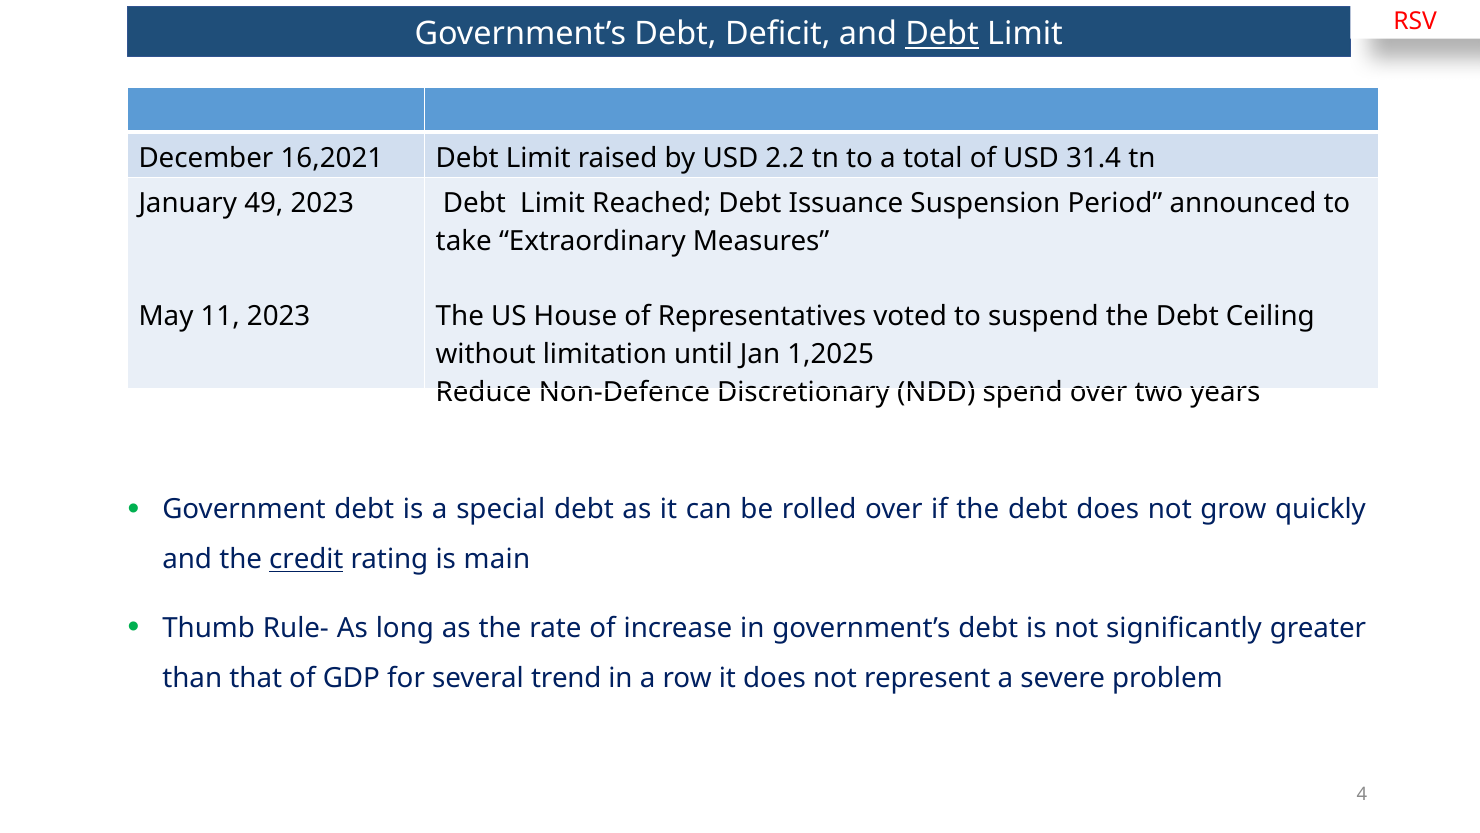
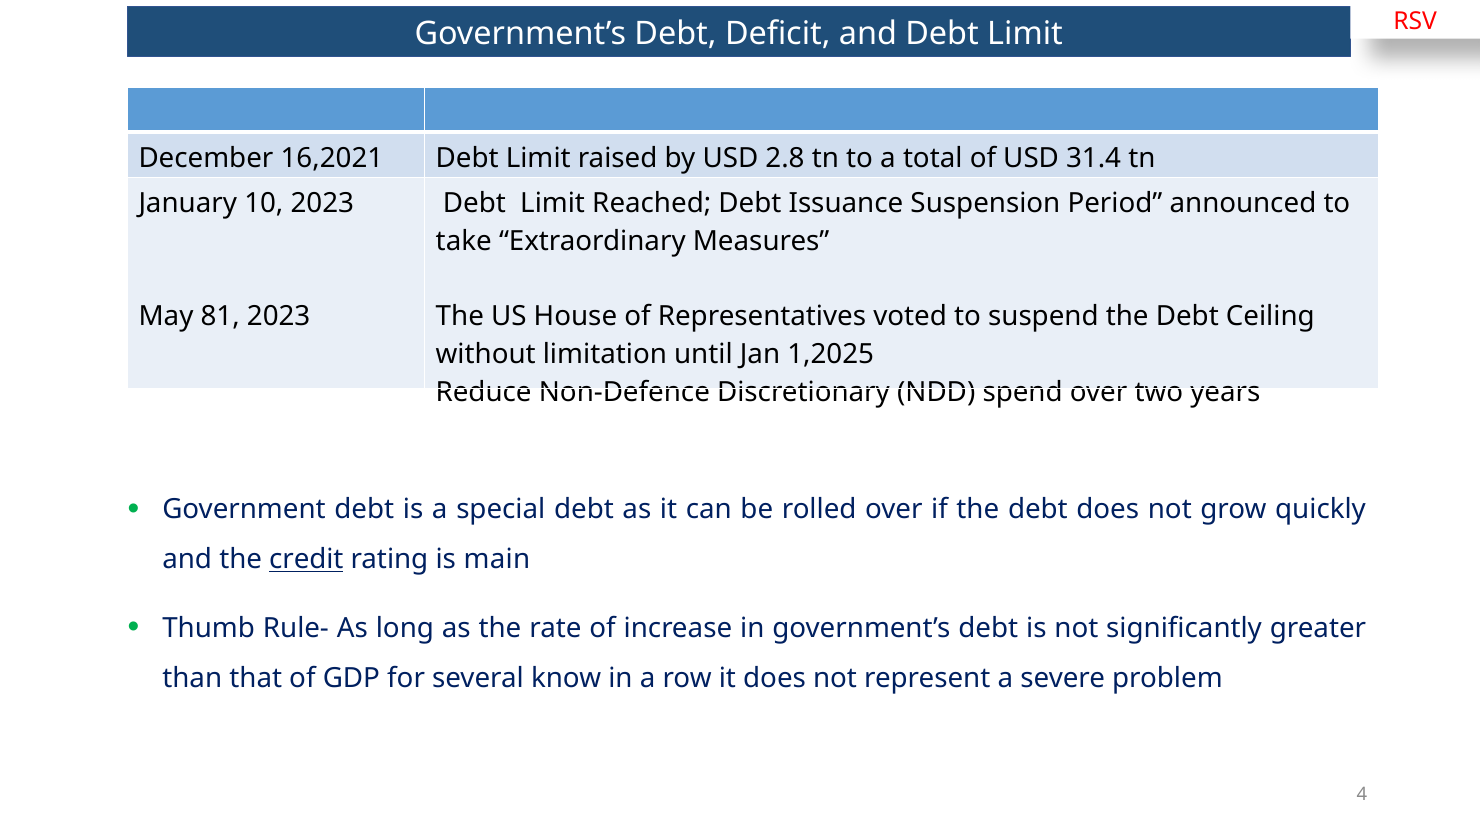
Debt at (942, 34) underline: present -> none
2.2: 2.2 -> 2.8
49: 49 -> 10
11: 11 -> 81
trend: trend -> know
